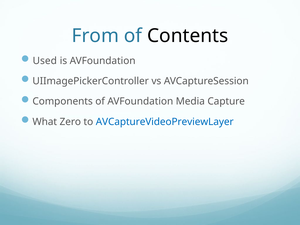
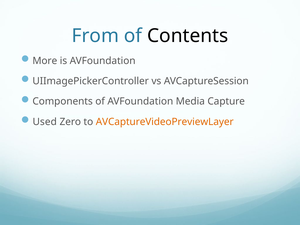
Used: Used -> More
What: What -> Used
AVCaptureVideoPreviewLayer colour: blue -> orange
